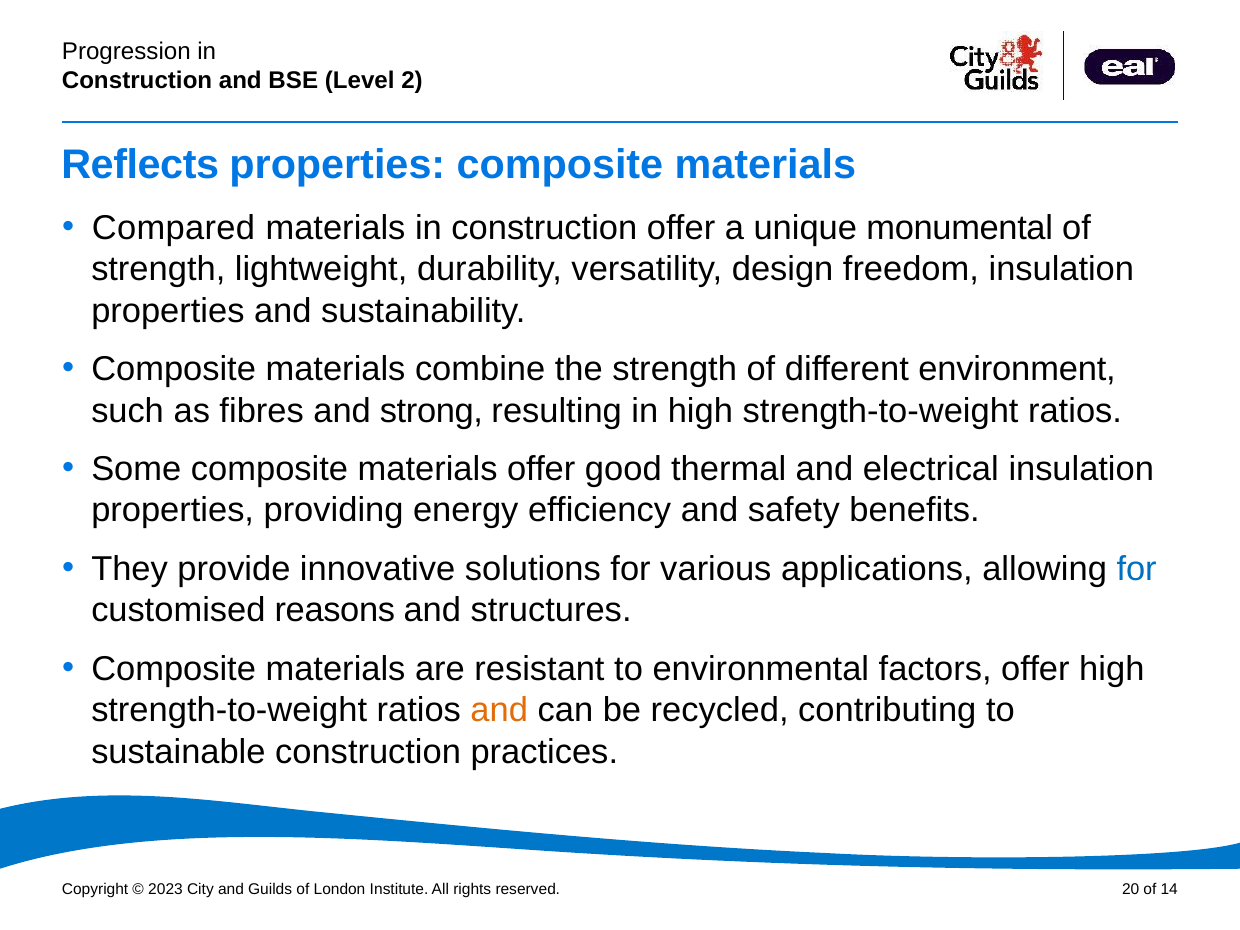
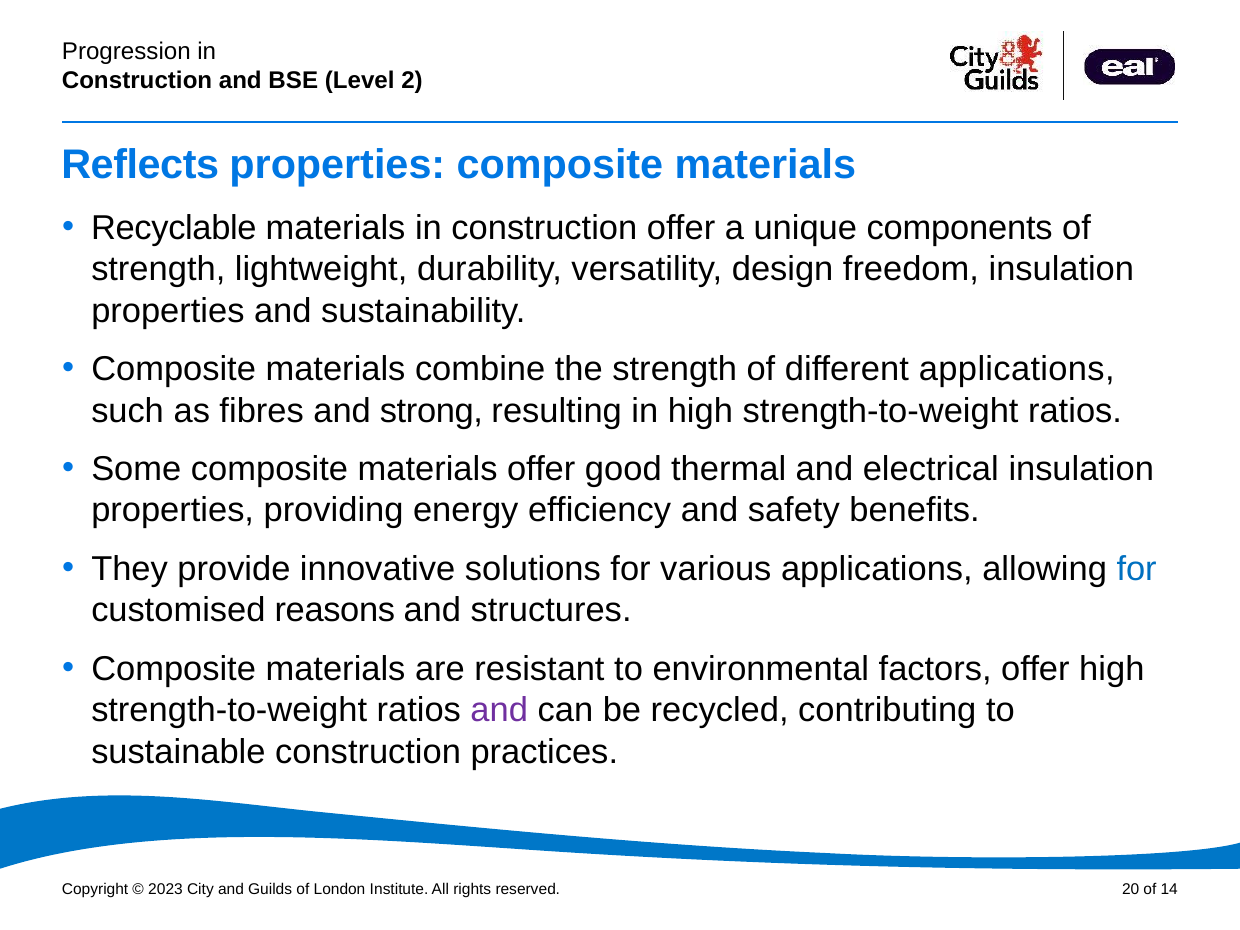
Compared: Compared -> Recyclable
monumental: monumental -> components
different environment: environment -> applications
and at (499, 710) colour: orange -> purple
